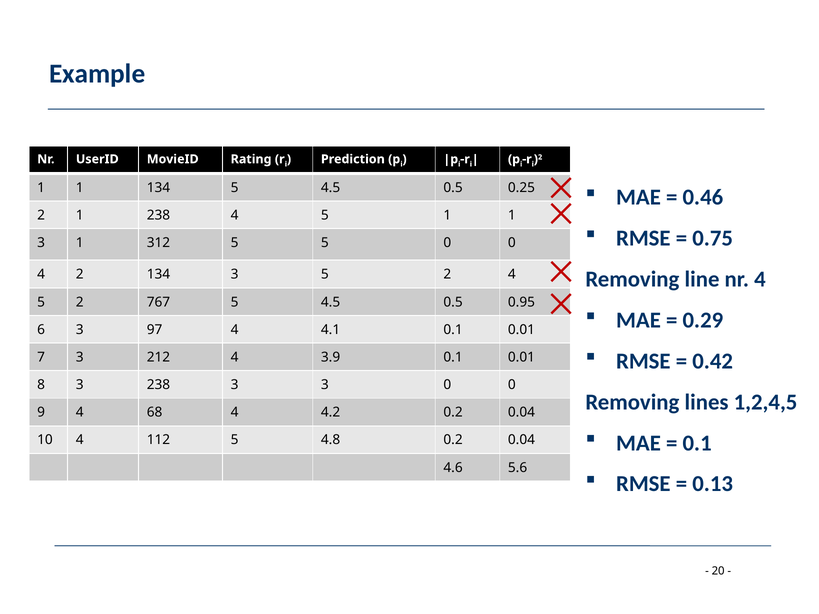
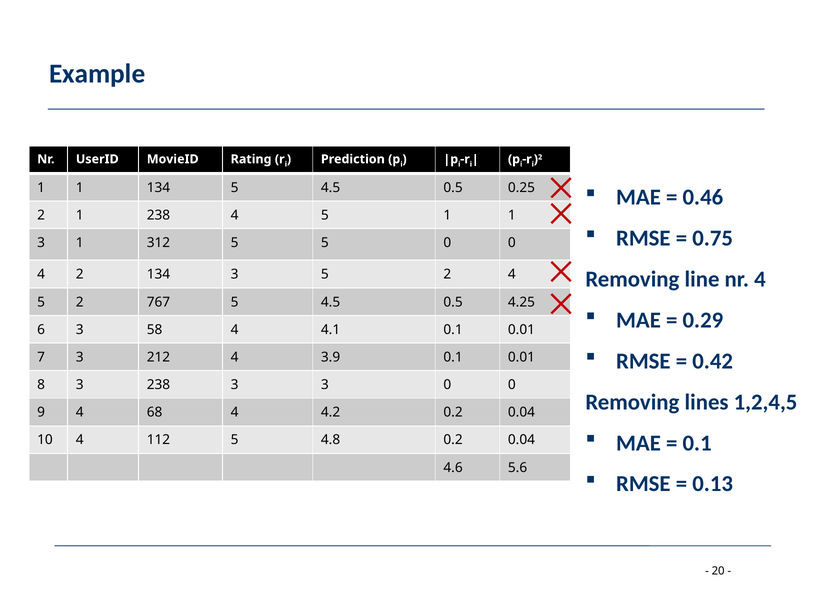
0.95: 0.95 -> 4.25
97: 97 -> 58
